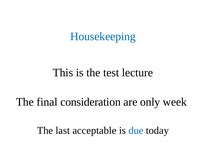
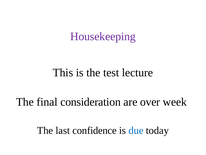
Housekeeping colour: blue -> purple
only: only -> over
acceptable: acceptable -> confidence
